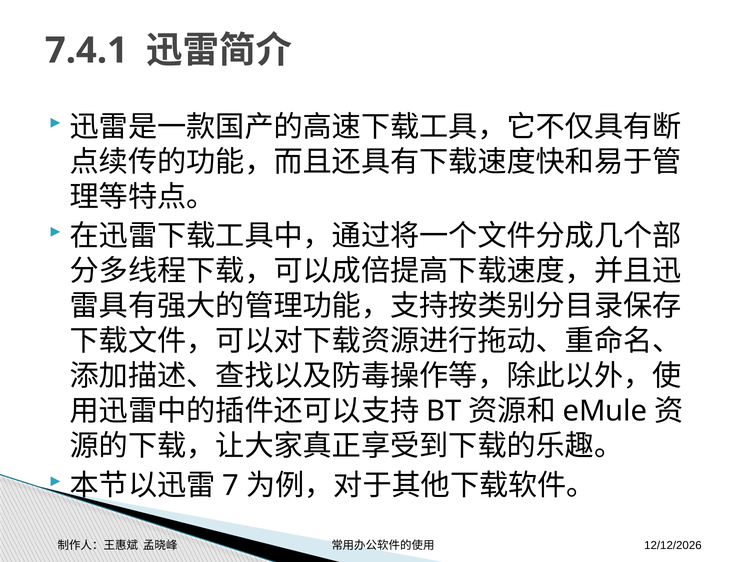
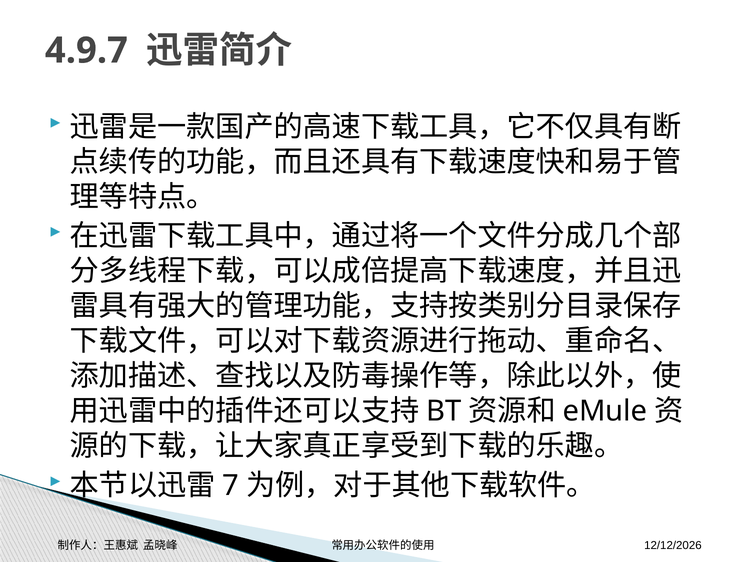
7.4.1: 7.4.1 -> 4.9.7
